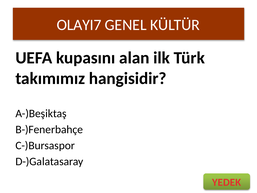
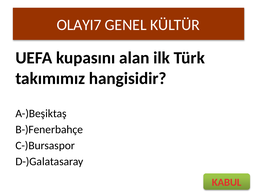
YEDEK: YEDEK -> KABUL
